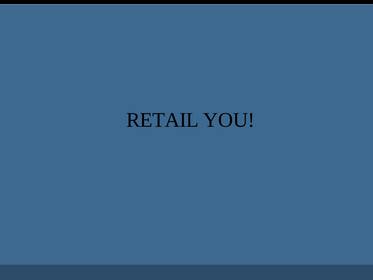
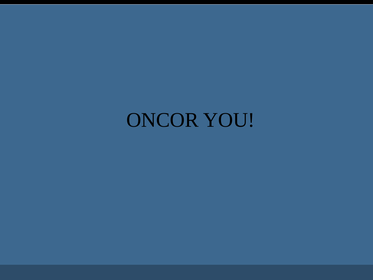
RETAIL: RETAIL -> ONCOR
